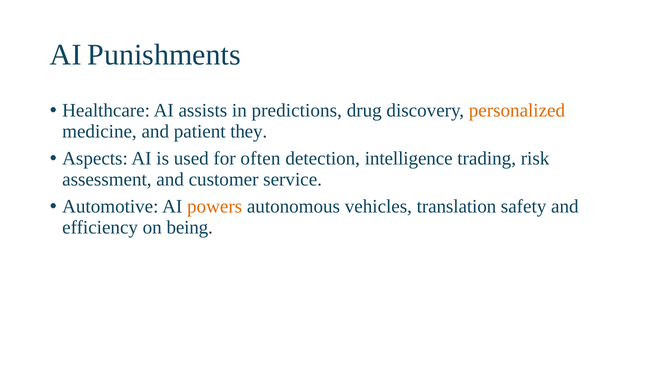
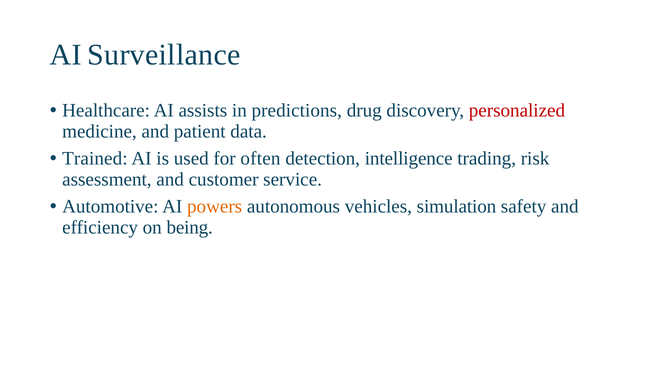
Punishments: Punishments -> Surveillance
personalized colour: orange -> red
they: they -> data
Aspects: Aspects -> Trained
translation: translation -> simulation
